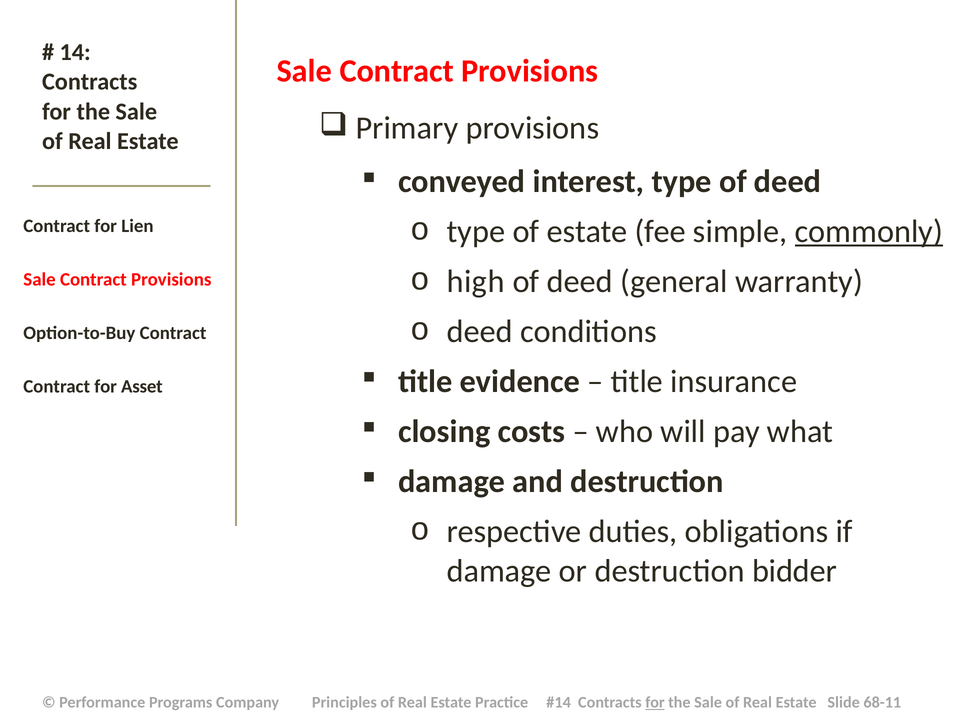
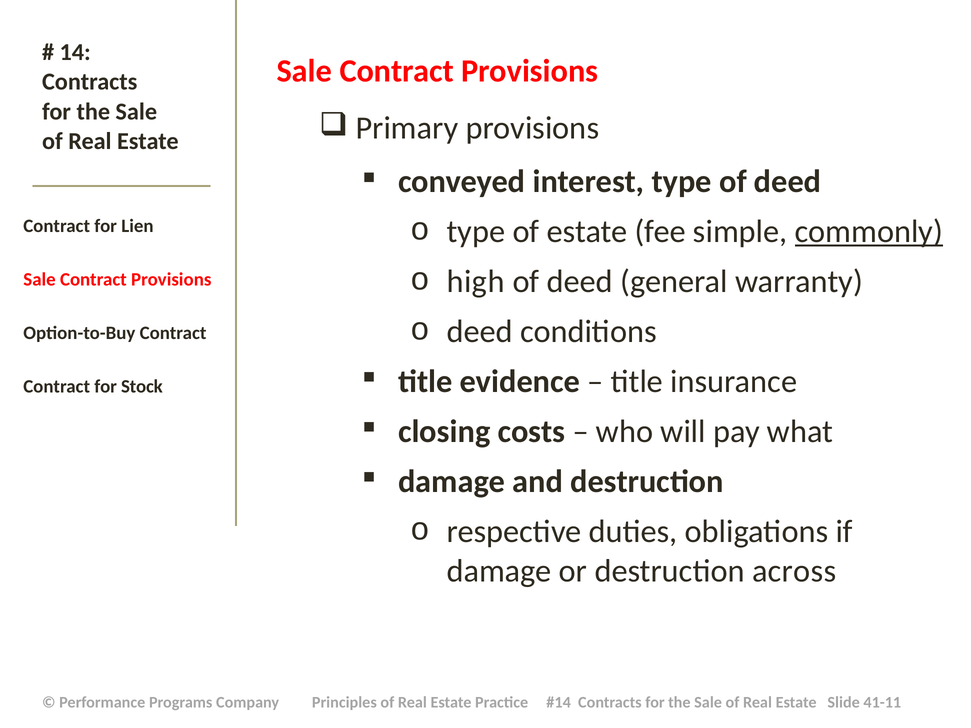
Asset: Asset -> Stock
bidder: bidder -> across
for at (655, 703) underline: present -> none
68-11: 68-11 -> 41-11
